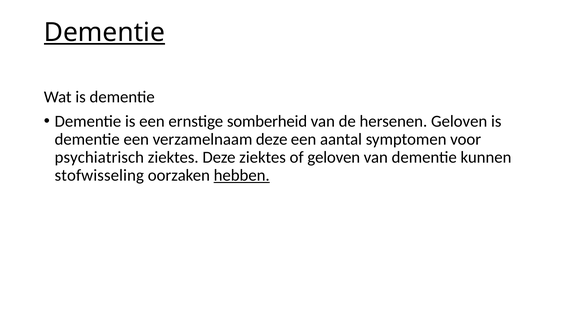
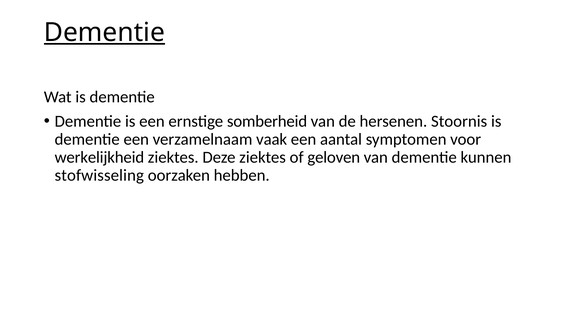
hersenen Geloven: Geloven -> Stoornis
verzamelnaam deze: deze -> vaak
psychiatrisch: psychiatrisch -> werkelijkheid
hebben underline: present -> none
